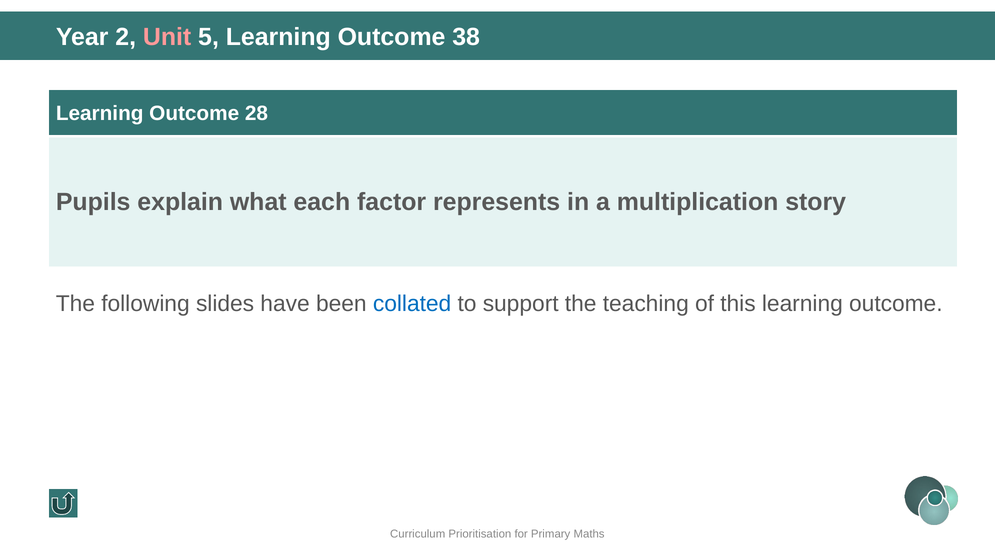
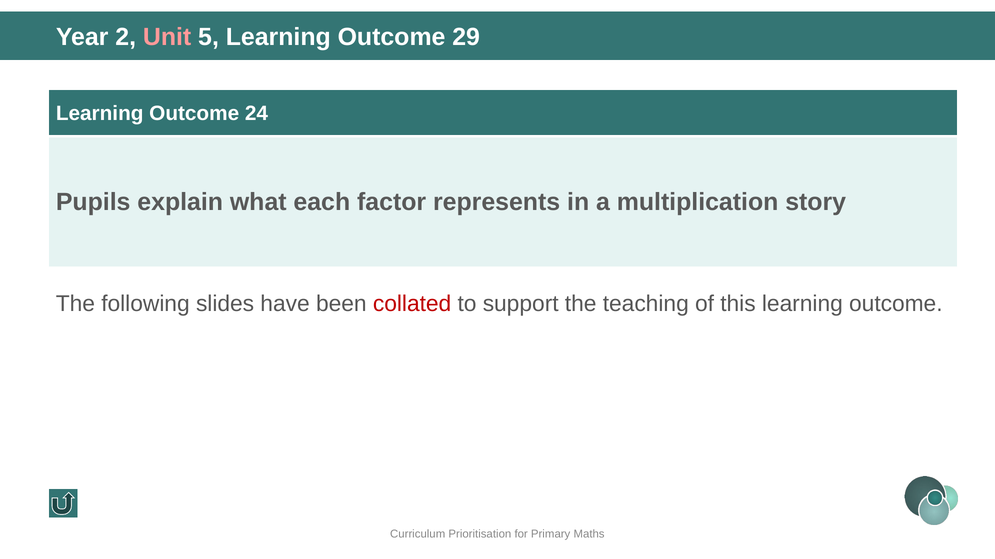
38: 38 -> 29
28: 28 -> 24
collated colour: blue -> red
